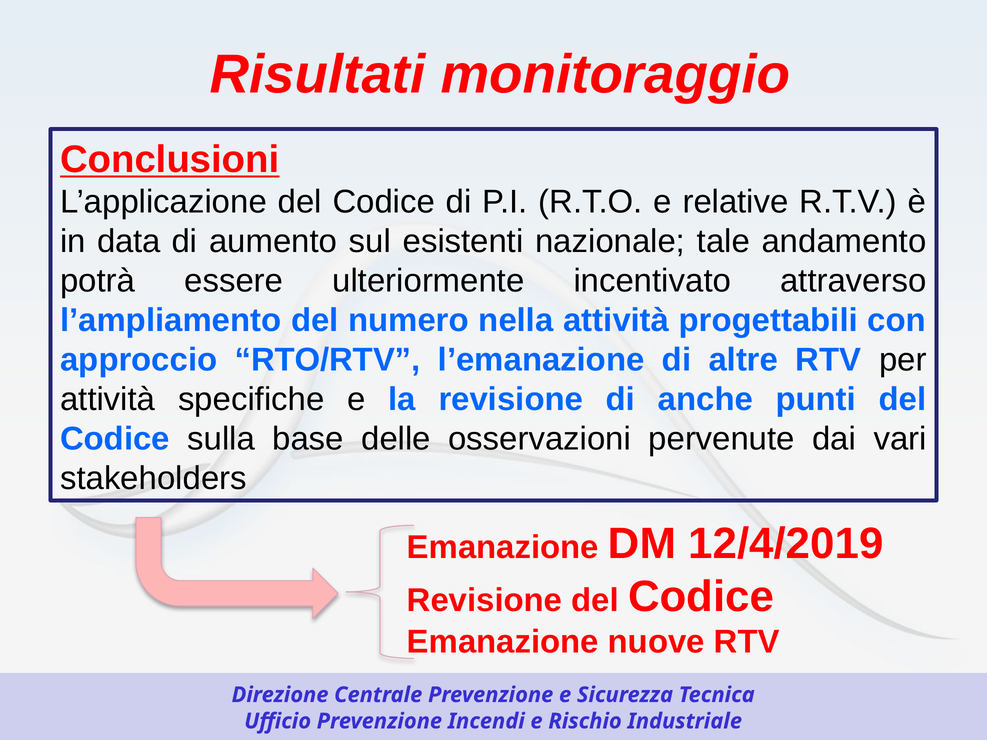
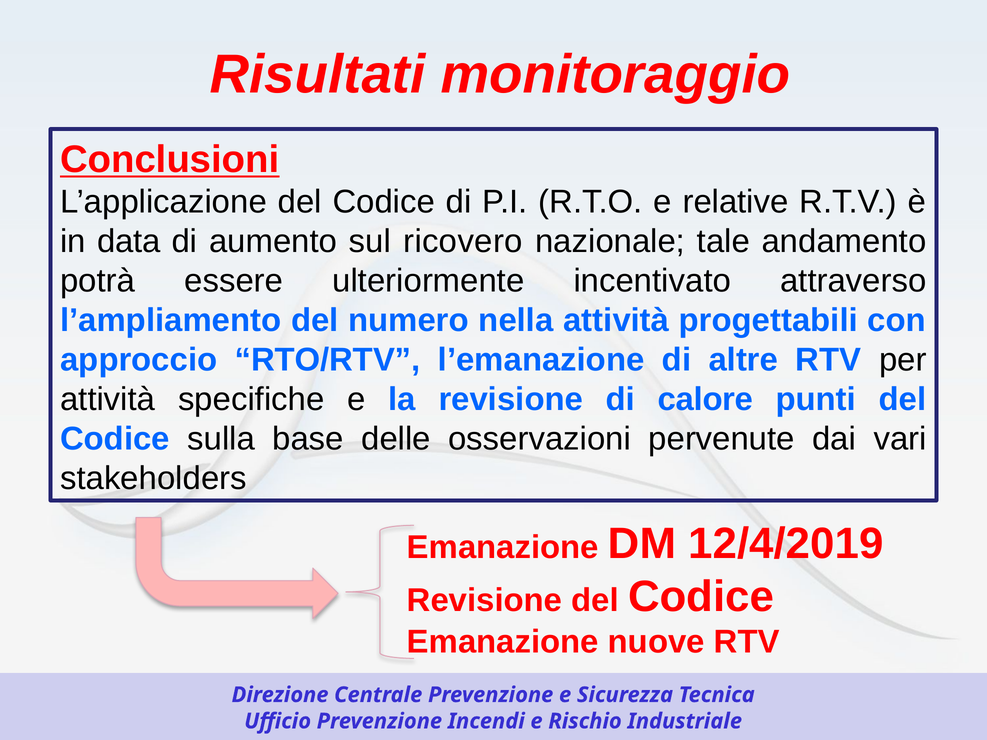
esistenti: esistenti -> ricovero
anche: anche -> calore
